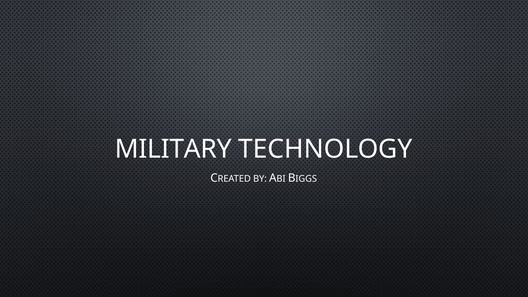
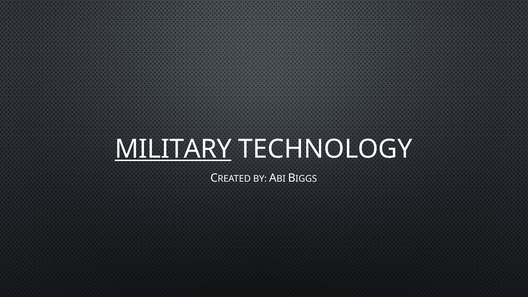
MILITARY underline: none -> present
